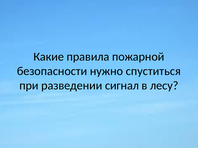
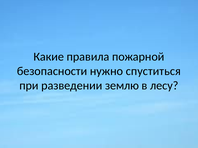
сигнал: сигнал -> землю
